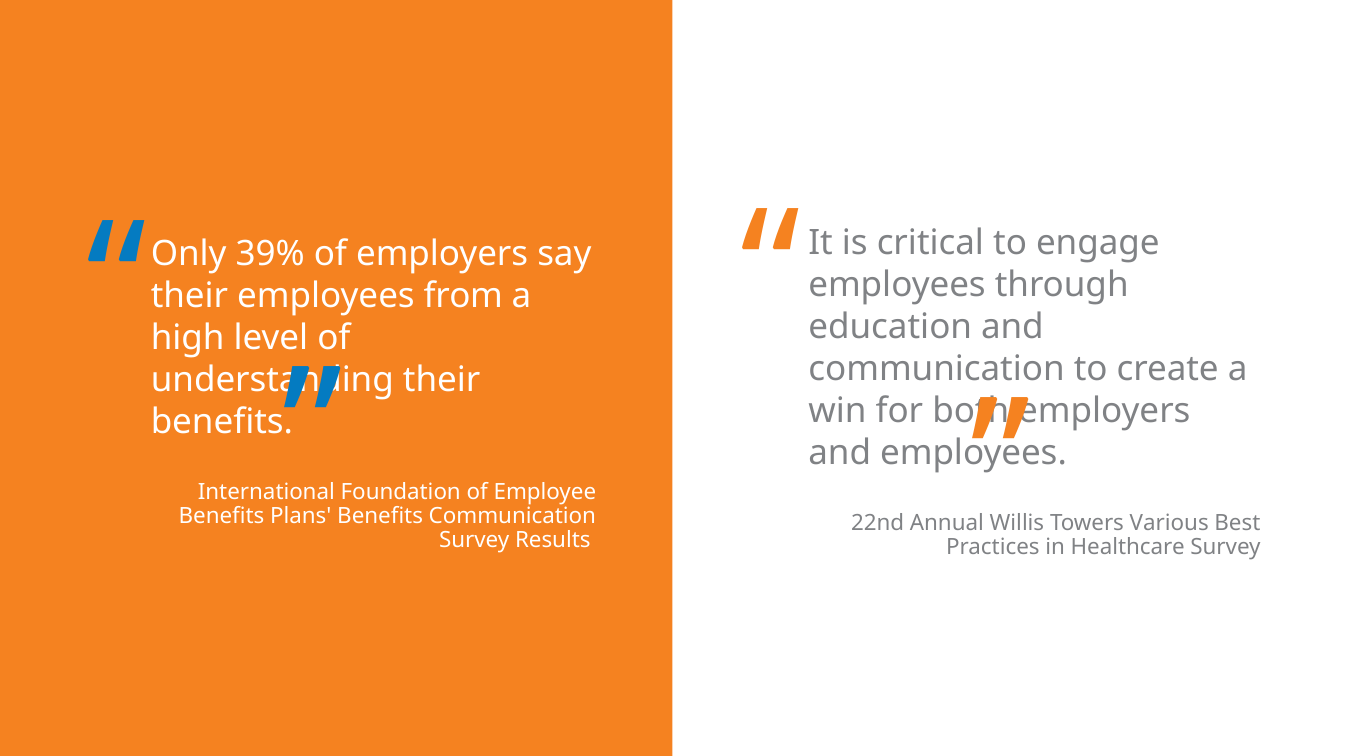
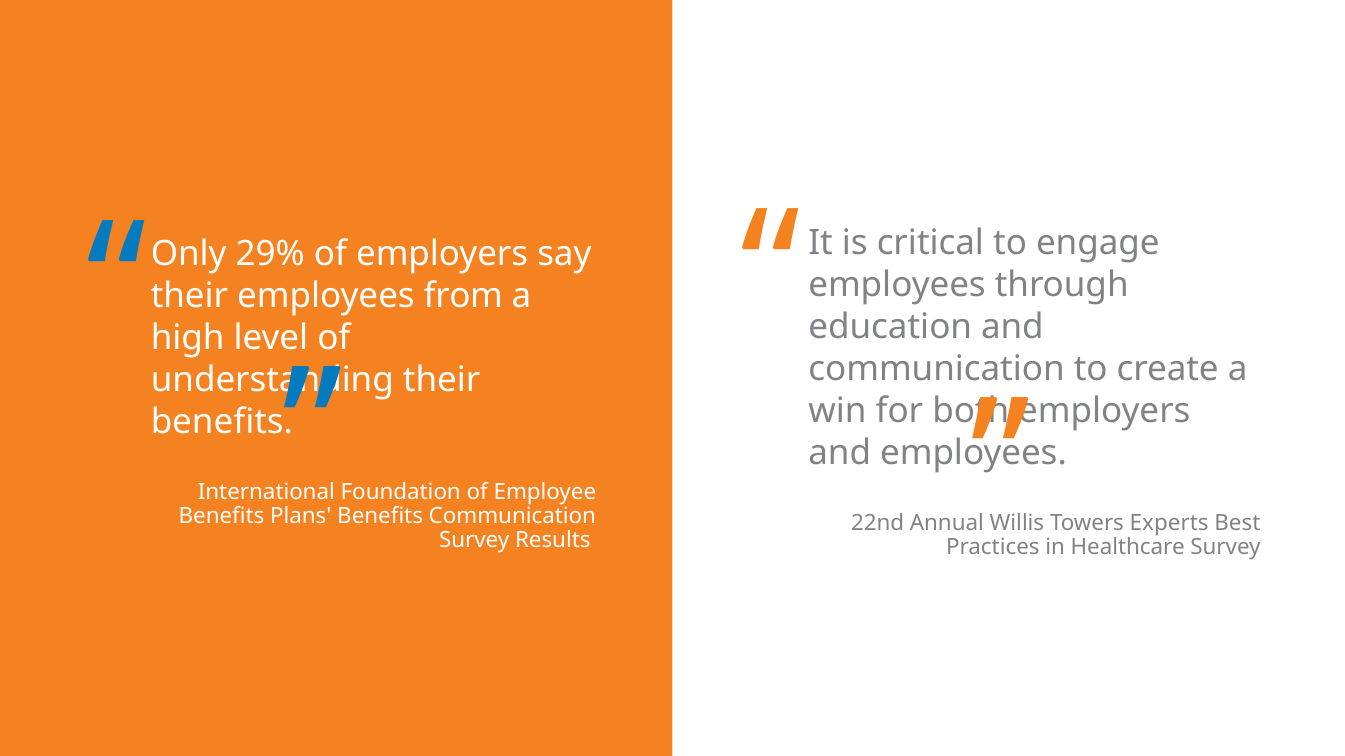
39%: 39% -> 29%
Various: Various -> Experts
